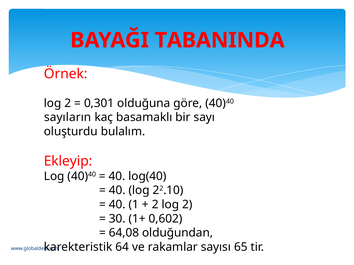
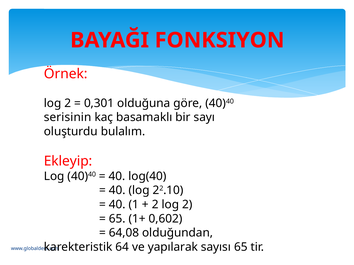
TABANINDA: TABANINDA -> FONKSIYON
sayıların: sayıların -> serisinin
30 at (117, 219): 30 -> 65
rakamlar: rakamlar -> yapılarak
